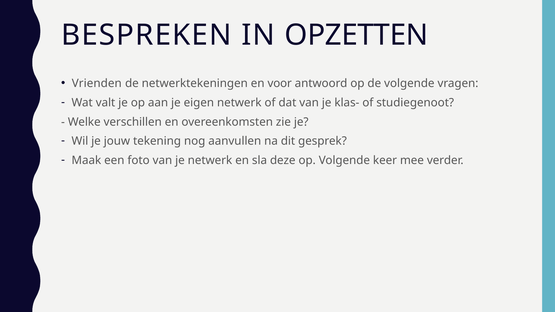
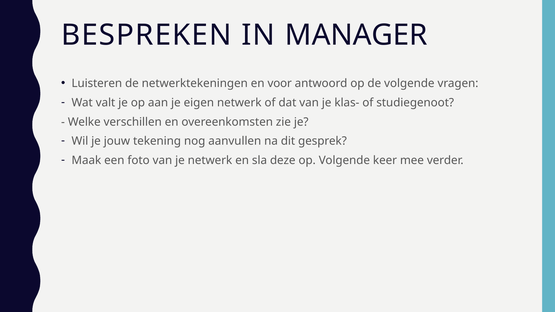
OPZETTEN: OPZETTEN -> MANAGER
Vrienden: Vrienden -> Luisteren
